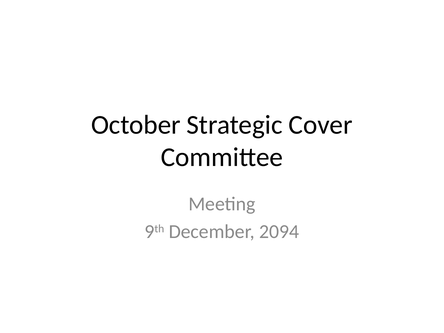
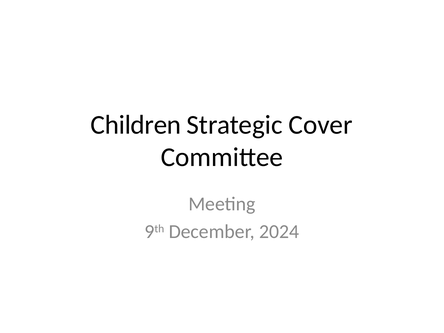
October: October -> Children
2094: 2094 -> 2024
